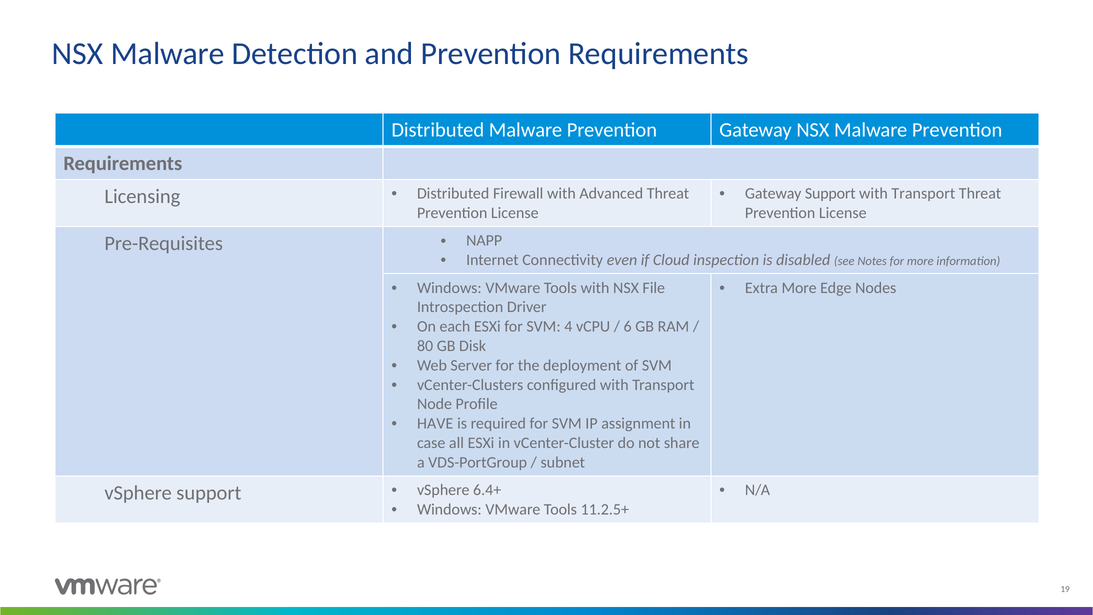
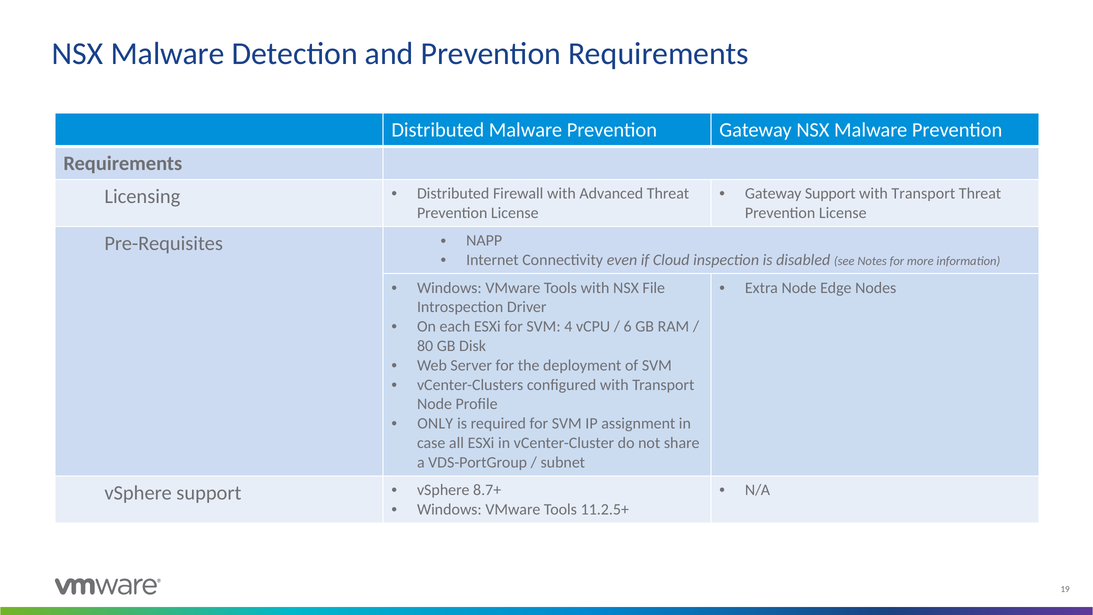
Extra More: More -> Node
HAVE: HAVE -> ONLY
6.4+: 6.4+ -> 8.7+
